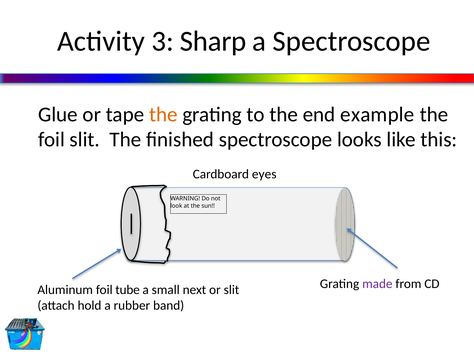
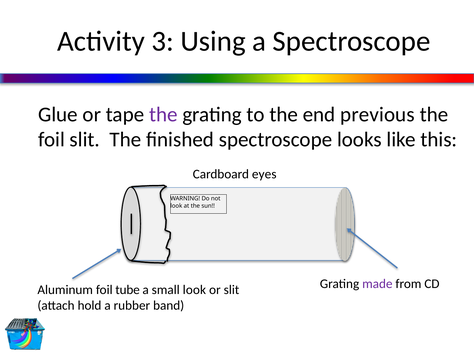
Sharp: Sharp -> Using
the at (163, 114) colour: orange -> purple
example: example -> previous
small next: next -> look
